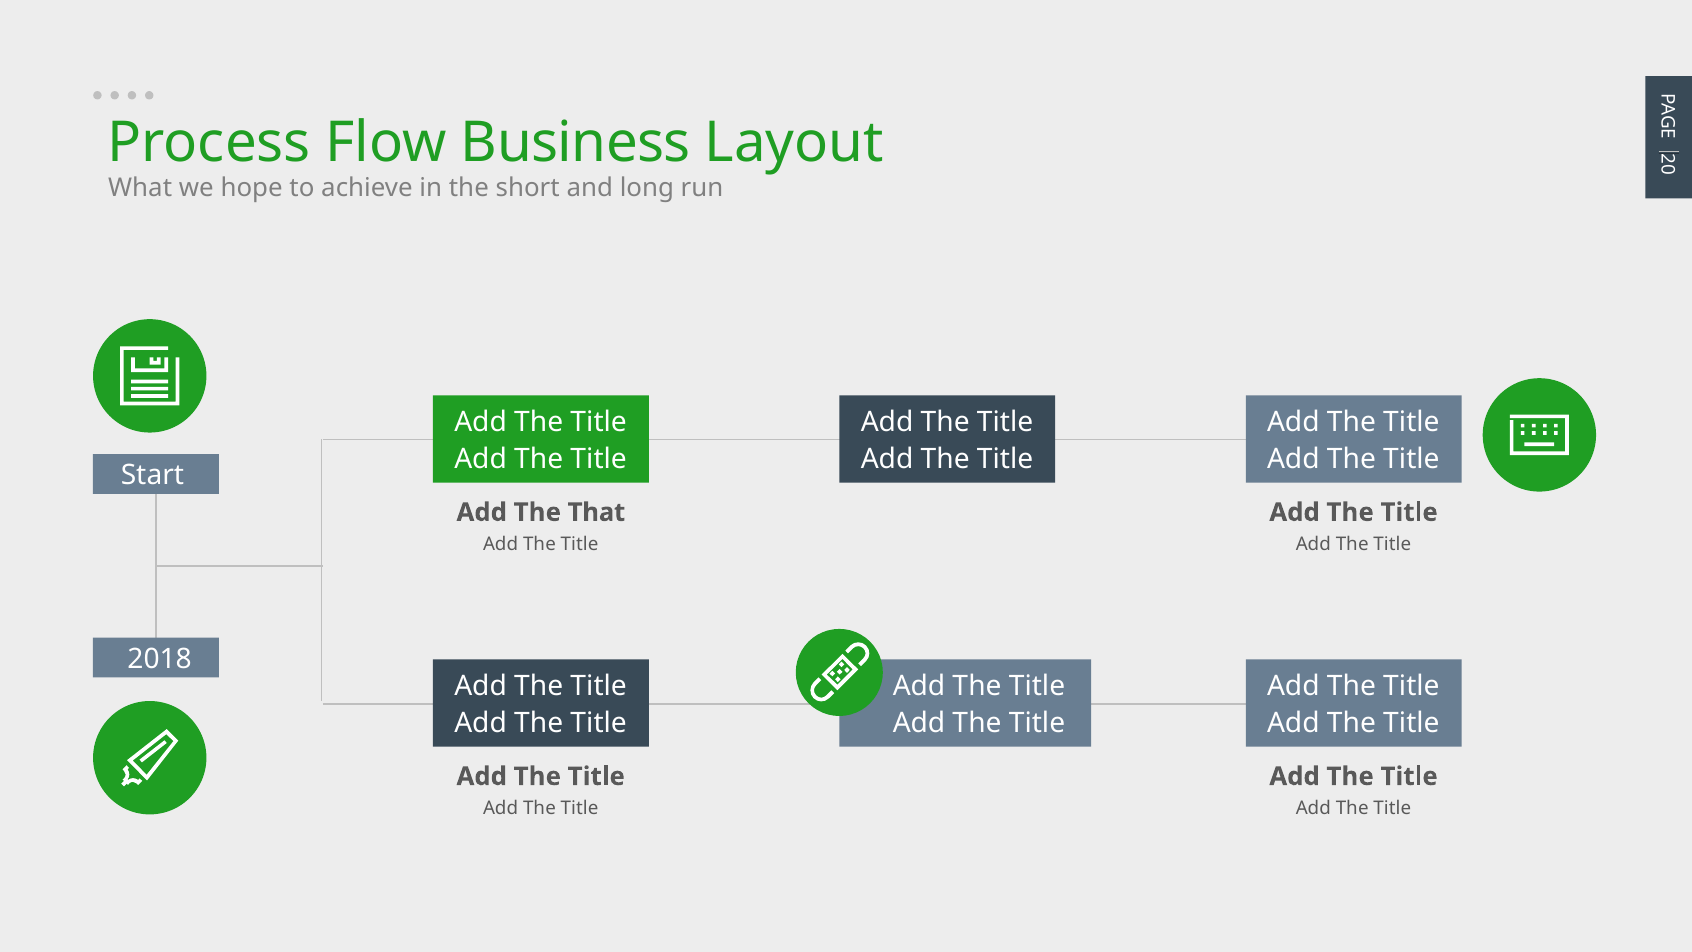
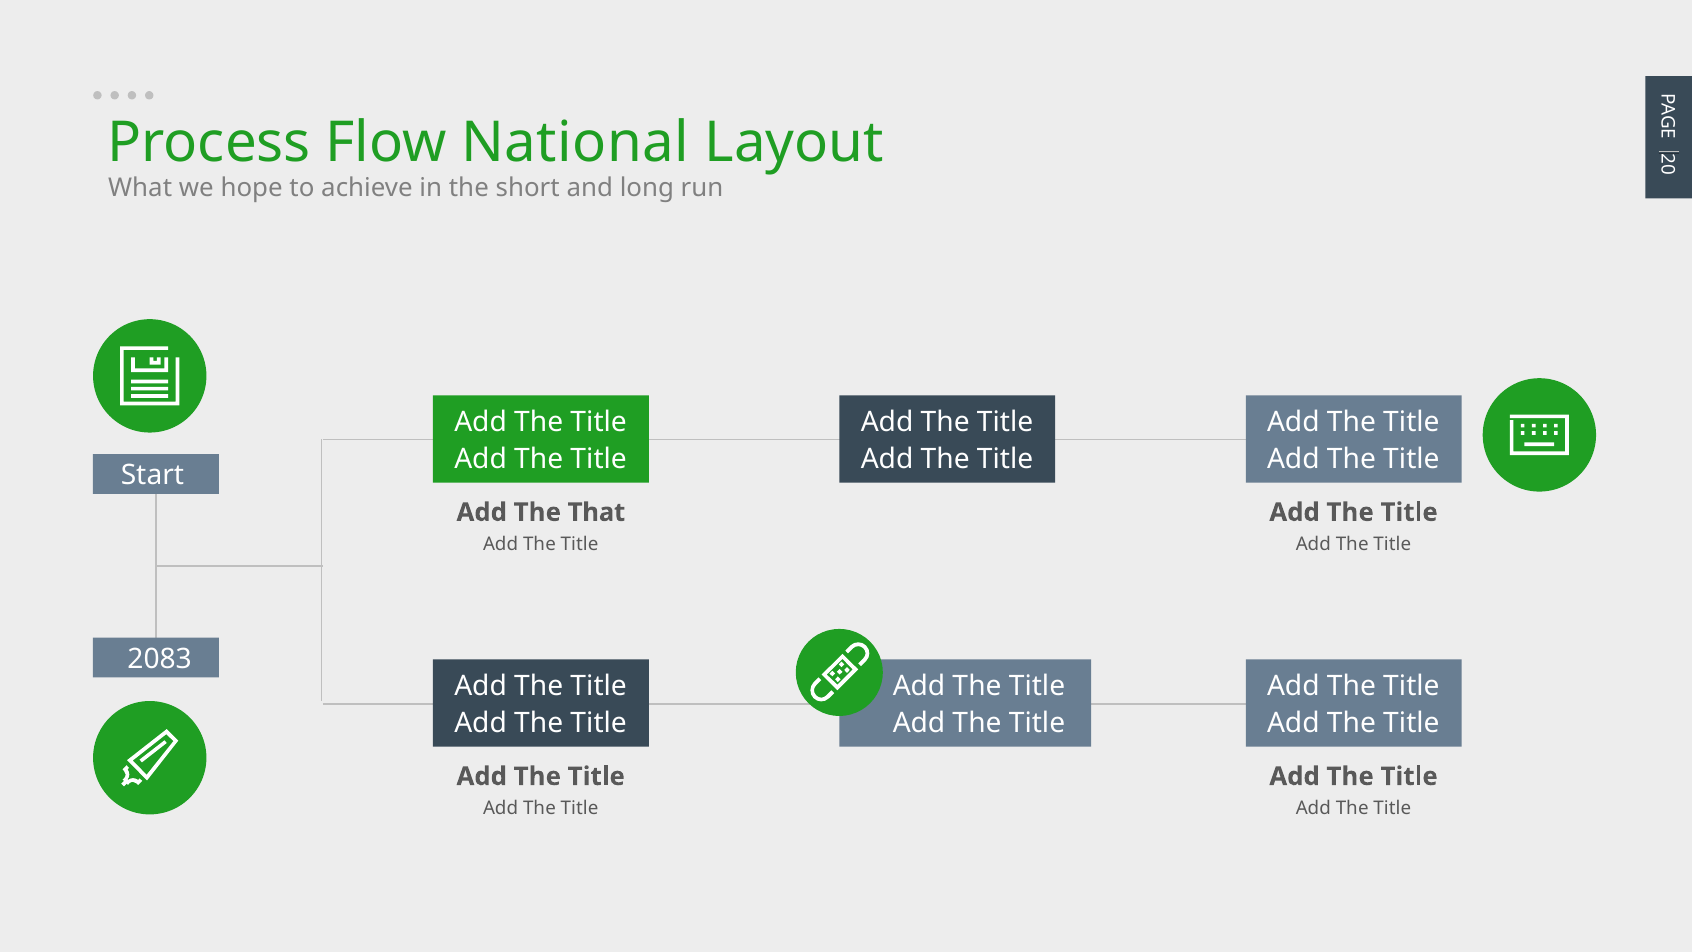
Business: Business -> National
2018: 2018 -> 2083
